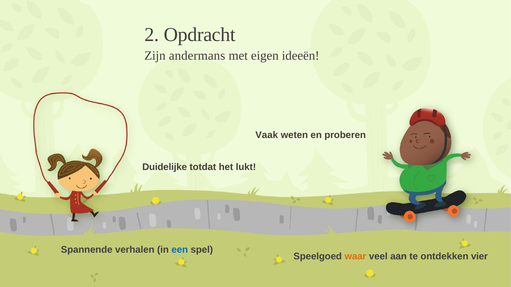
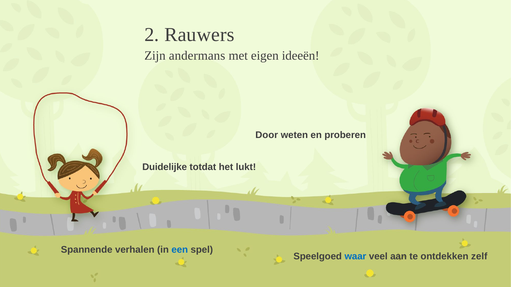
Opdracht: Opdracht -> Rauwers
Vaak: Vaak -> Door
waar colour: orange -> blue
vier: vier -> zelf
